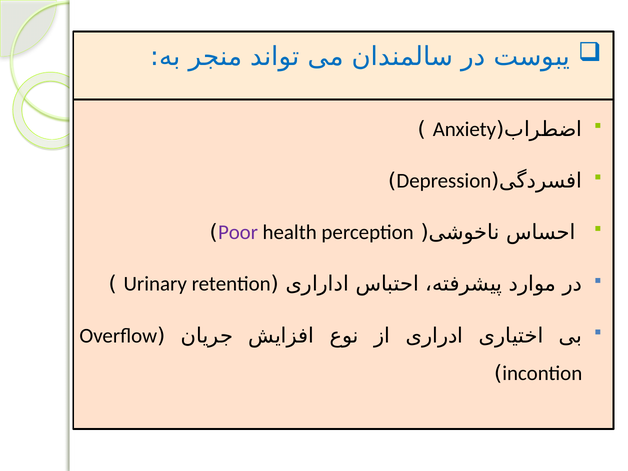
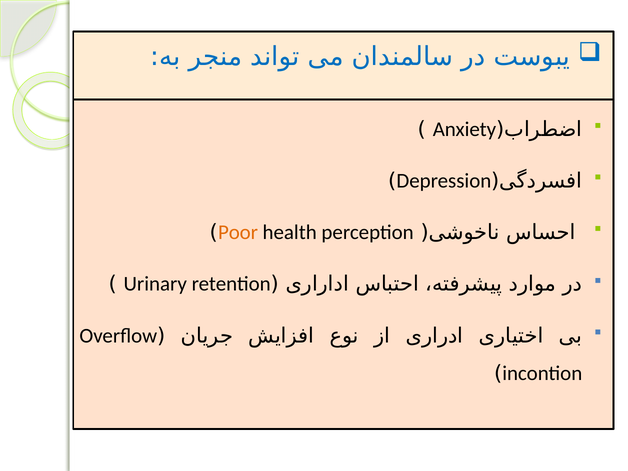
Poor colour: purple -> orange
